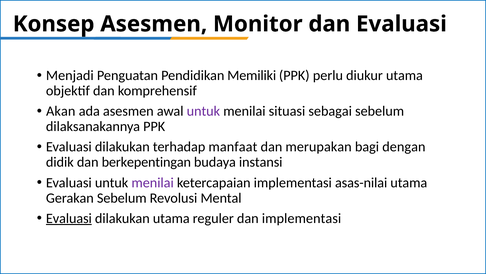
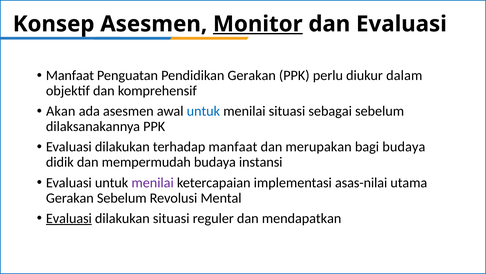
Monitor underline: none -> present
Menjadi at (70, 75): Menjadi -> Manfaat
Pendidikan Memiliki: Memiliki -> Gerakan
diukur utama: utama -> dalam
untuk at (203, 111) colour: purple -> blue
bagi dengan: dengan -> budaya
berkepentingan: berkepentingan -> mempermudah
dilakukan utama: utama -> situasi
dan implementasi: implementasi -> mendapatkan
